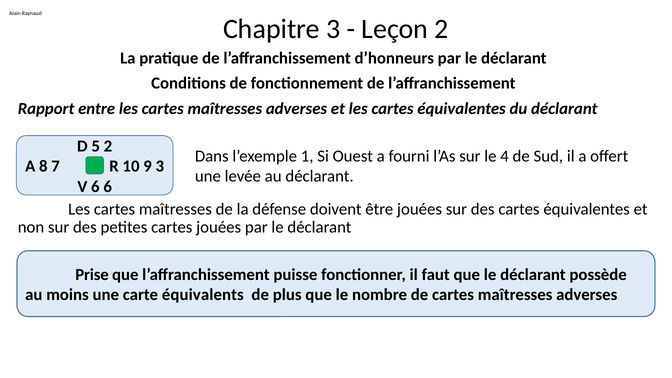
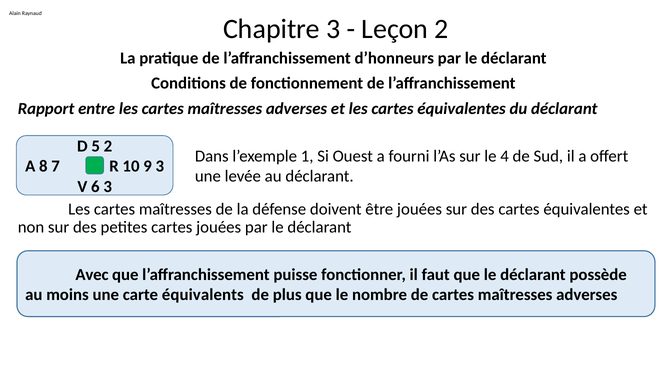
6 6: 6 -> 3
Prise: Prise -> Avec
